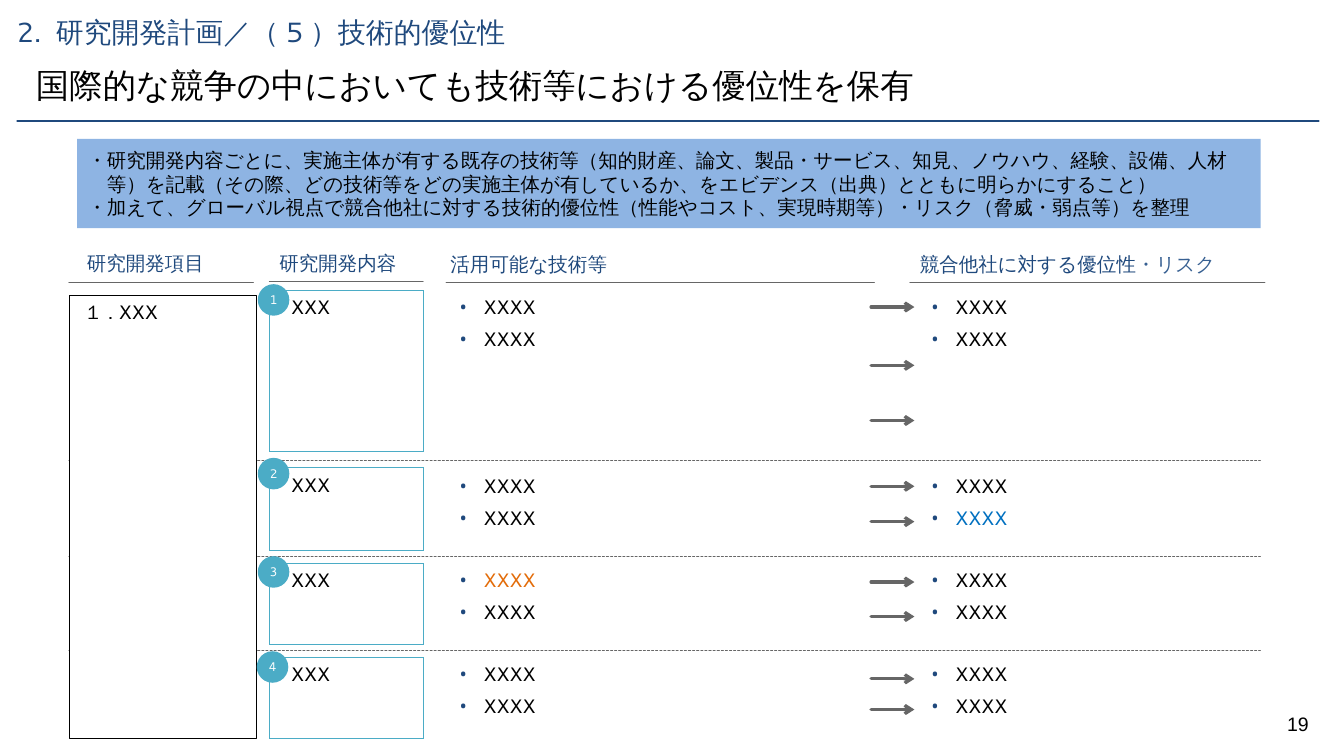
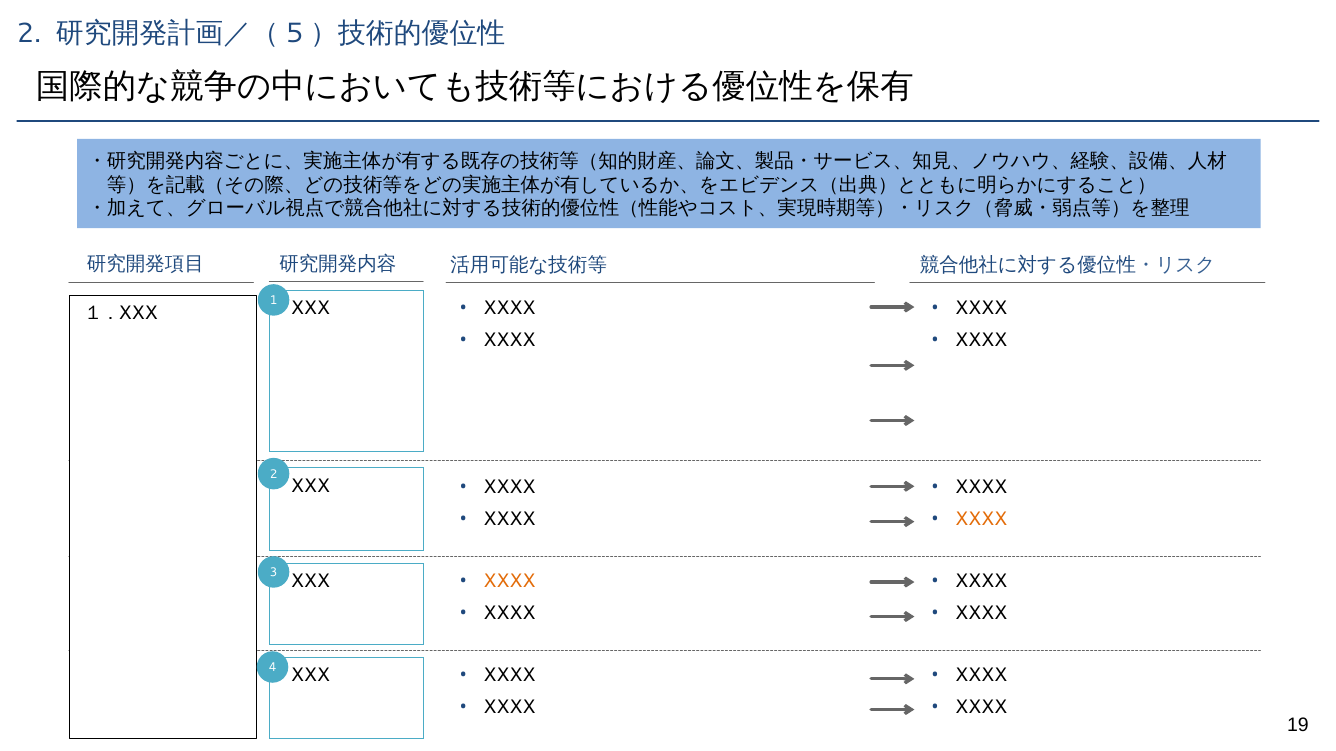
XXXX at (981, 519) colour: blue -> orange
